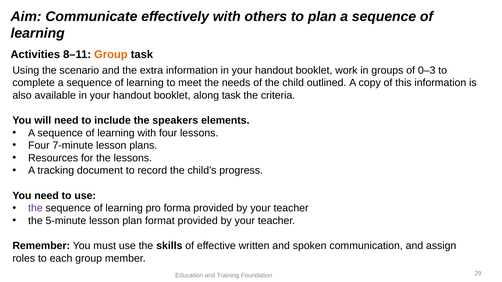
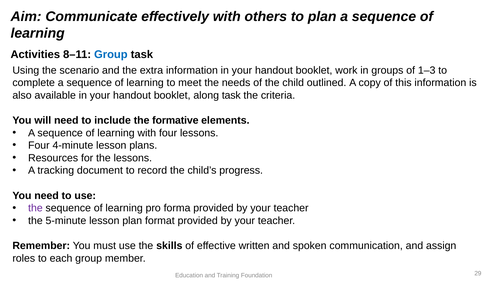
Group at (111, 54) colour: orange -> blue
0–3: 0–3 -> 1–3
speakers: speakers -> formative
7-minute: 7-minute -> 4-minute
